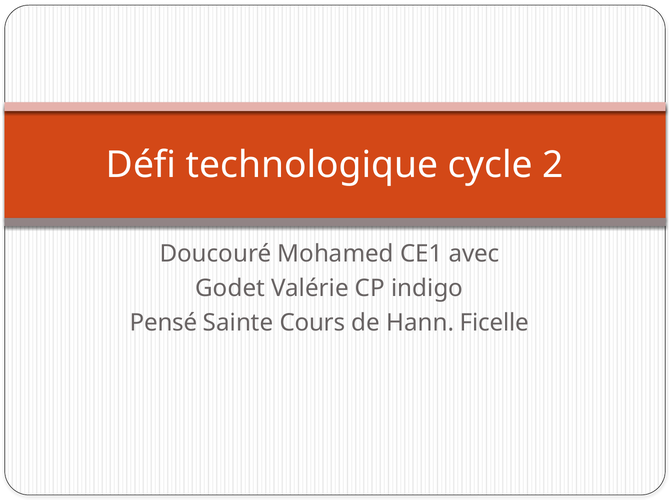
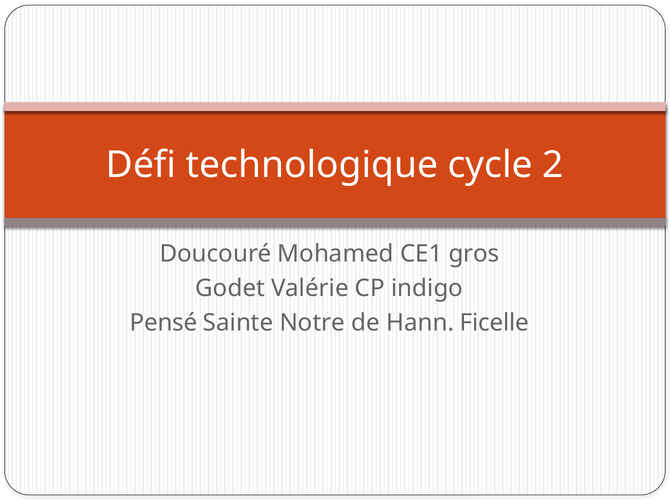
avec: avec -> gros
Cours: Cours -> Notre
